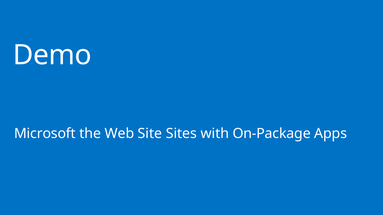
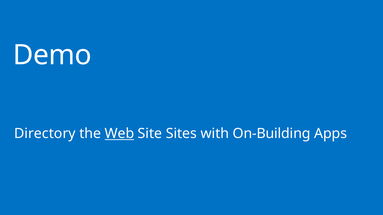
Microsoft: Microsoft -> Directory
Web underline: none -> present
On-Package: On-Package -> On-Building
